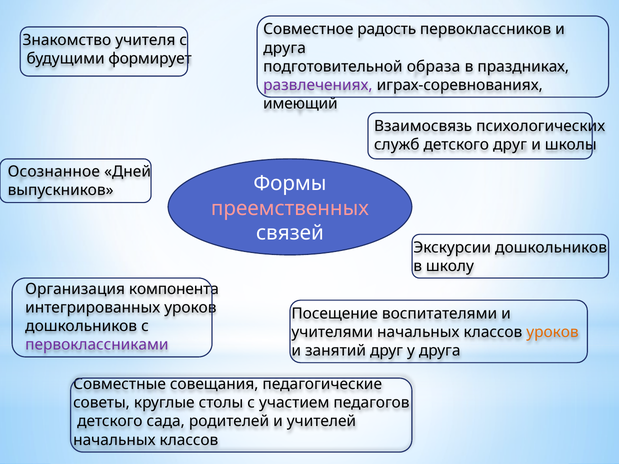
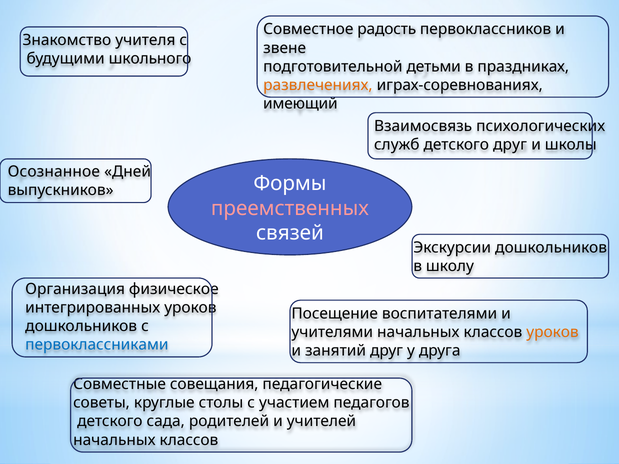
друга at (285, 48): друга -> звене
формирует: формирует -> школьного
образа: образа -> детьми
развлечениях colour: purple -> orange
компонента: компонента -> физическое
первоклассниками colour: purple -> blue
